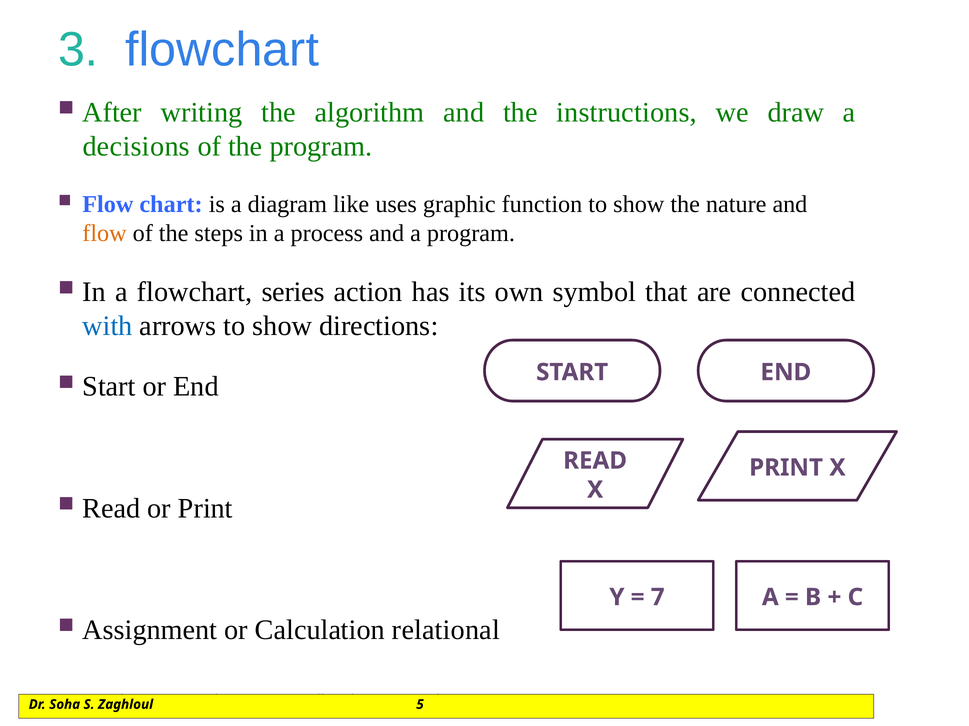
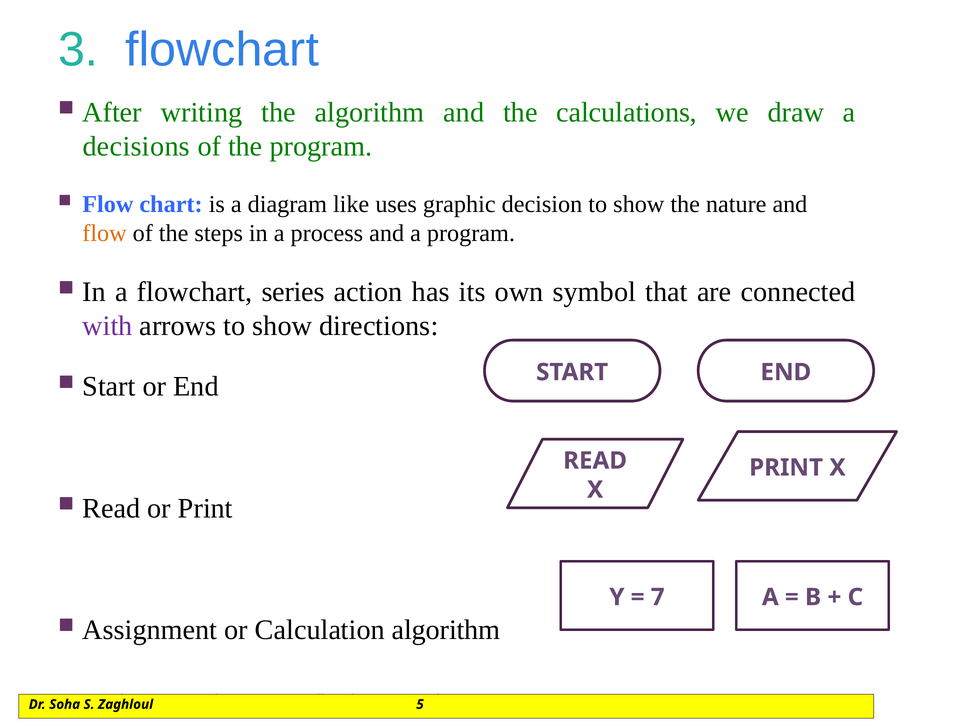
instructions: instructions -> calculations
function: function -> decision
with colour: blue -> purple
Calculation relational: relational -> algorithm
